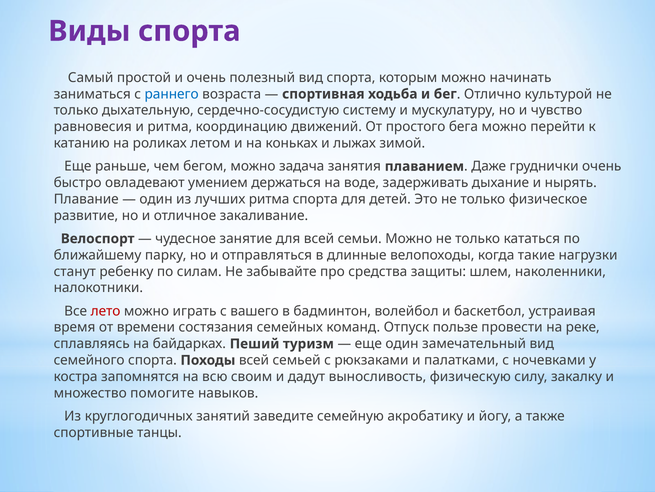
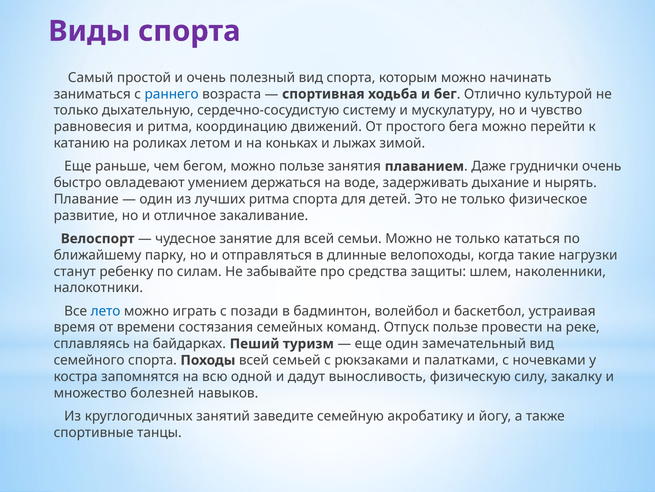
можно задача: задача -> пользе
лето colour: red -> blue
вашего: вашего -> позади
своим: своим -> одной
помогите: помогите -> болезней
